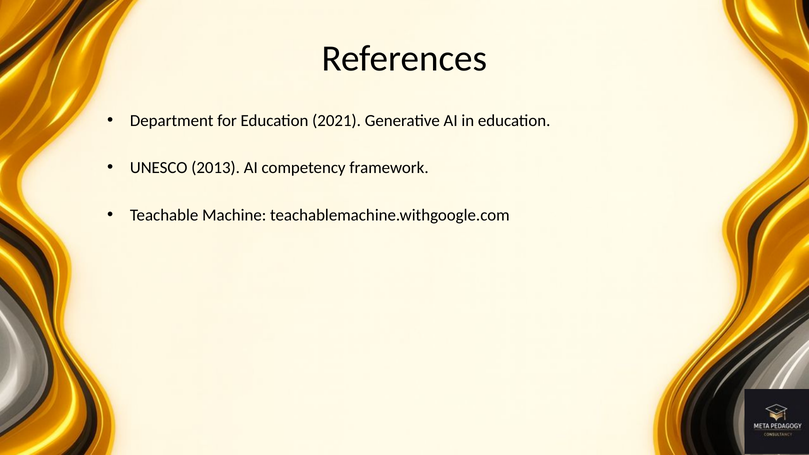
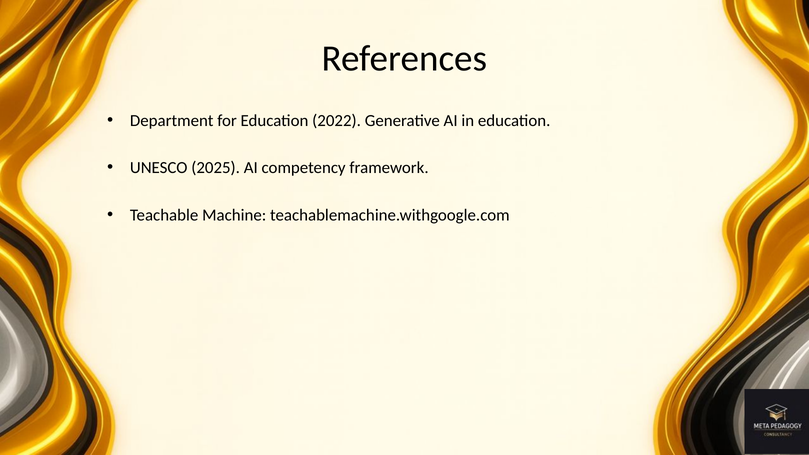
2021: 2021 -> 2022
2013: 2013 -> 2025
